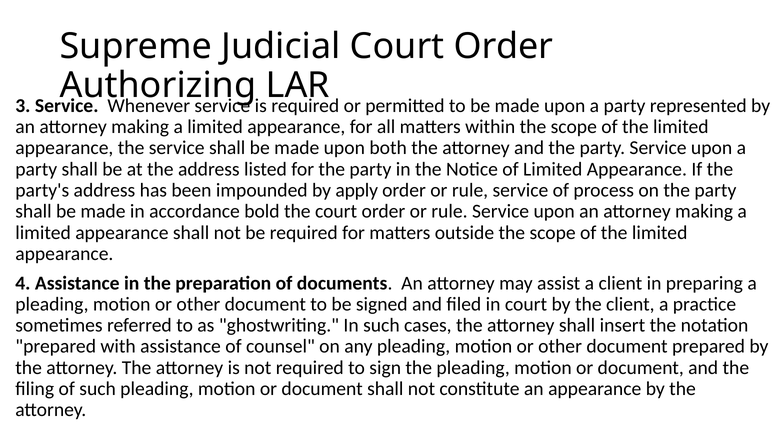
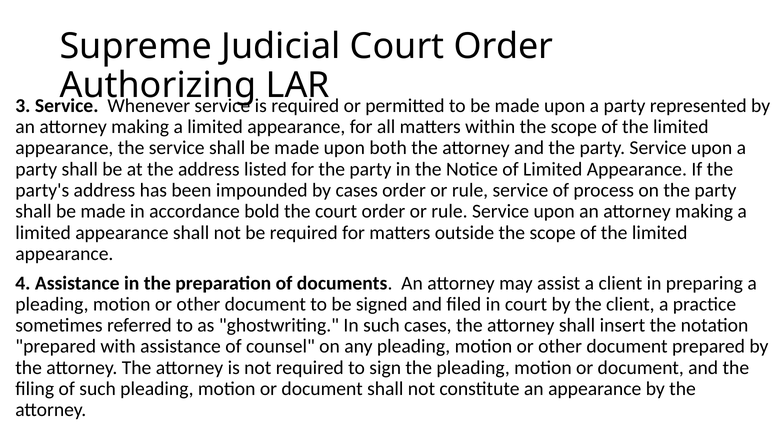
by apply: apply -> cases
